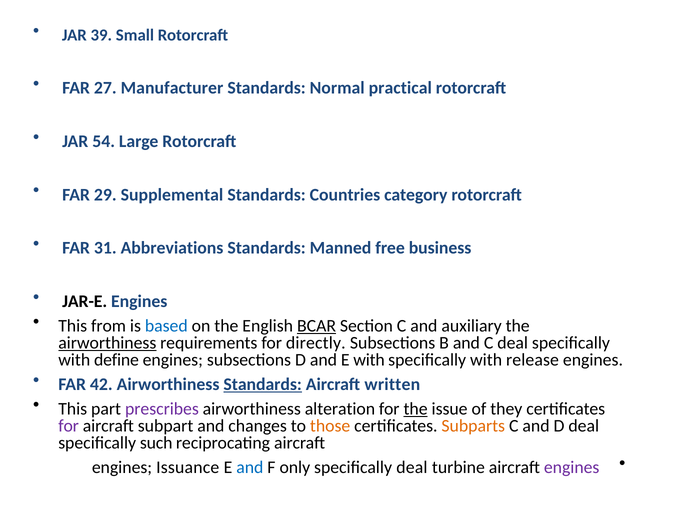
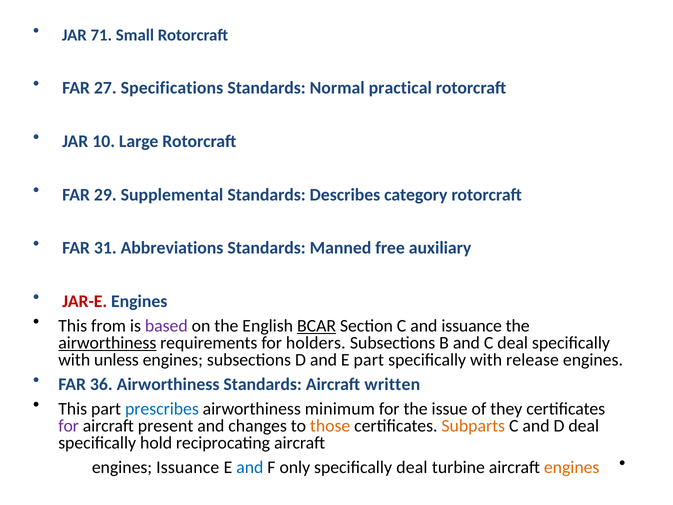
39: 39 -> 71
Manufacturer: Manufacturer -> Specifications
54: 54 -> 10
Countries: Countries -> Describes
business: business -> auxiliary
JAR-E colour: black -> red
based colour: blue -> purple
and auxiliary: auxiliary -> issuance
directly: directly -> holders
define: define -> unless
E with: with -> part
42: 42 -> 36
Standards at (263, 384) underline: present -> none
prescribes colour: purple -> blue
alteration: alteration -> minimum
the at (416, 409) underline: present -> none
subpart: subpart -> present
such: such -> hold
engines at (572, 467) colour: purple -> orange
